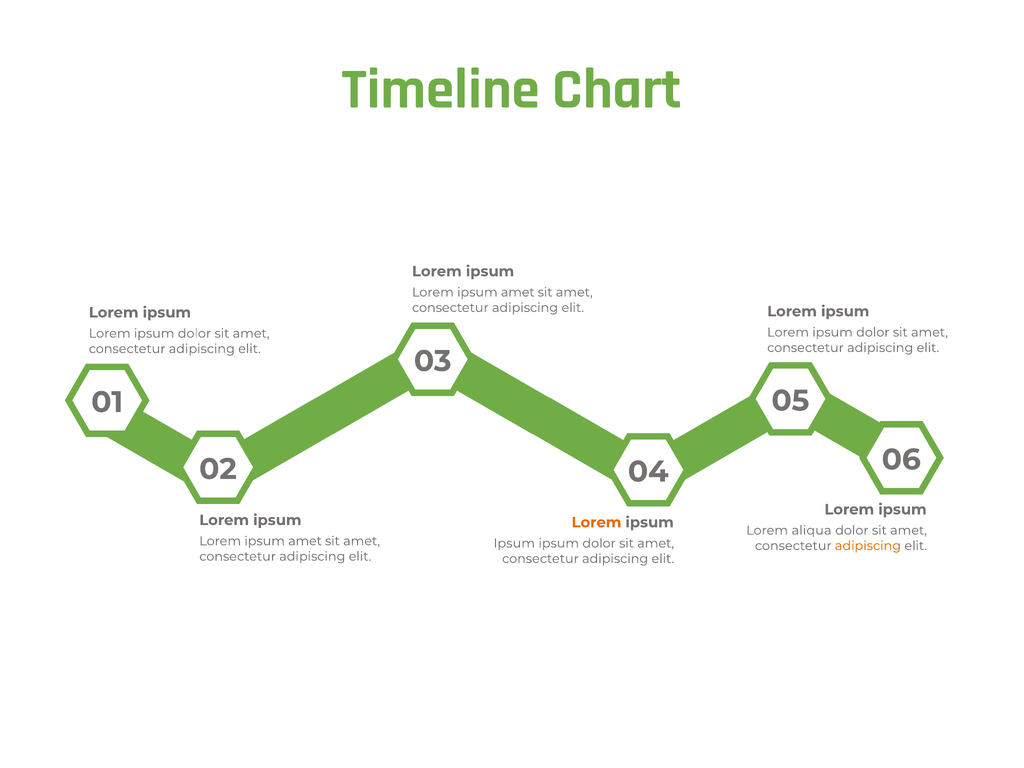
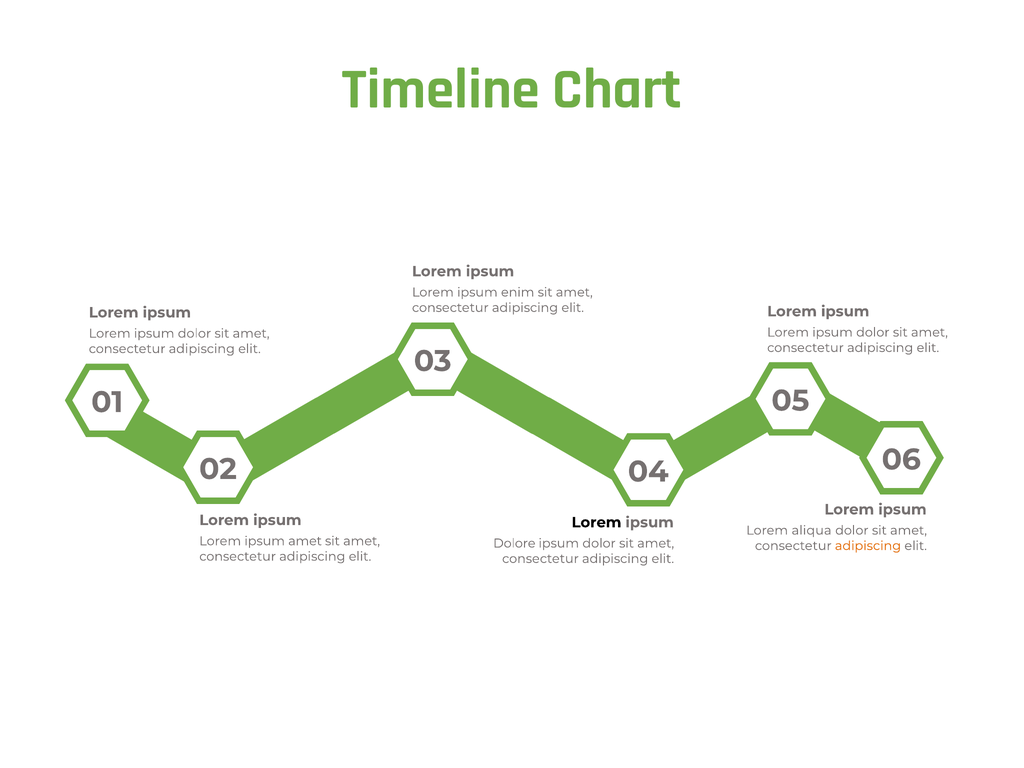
amet at (518, 292): amet -> enim
Lorem at (596, 522) colour: orange -> black
Ipsum at (514, 543): Ipsum -> Dolore
